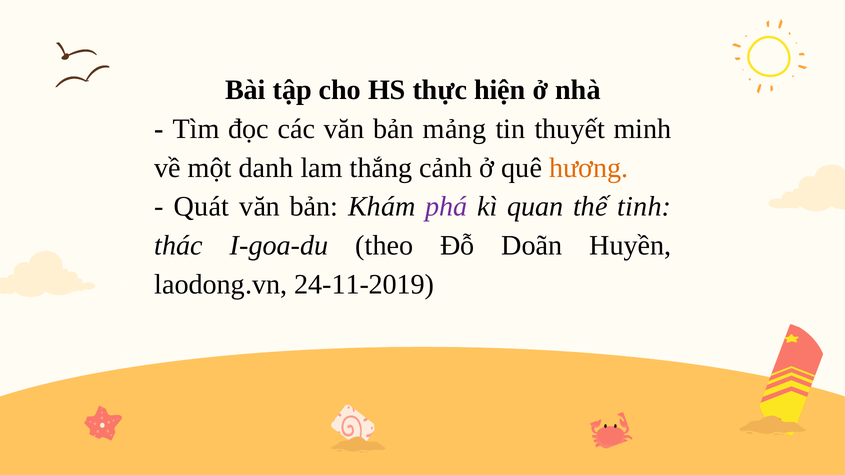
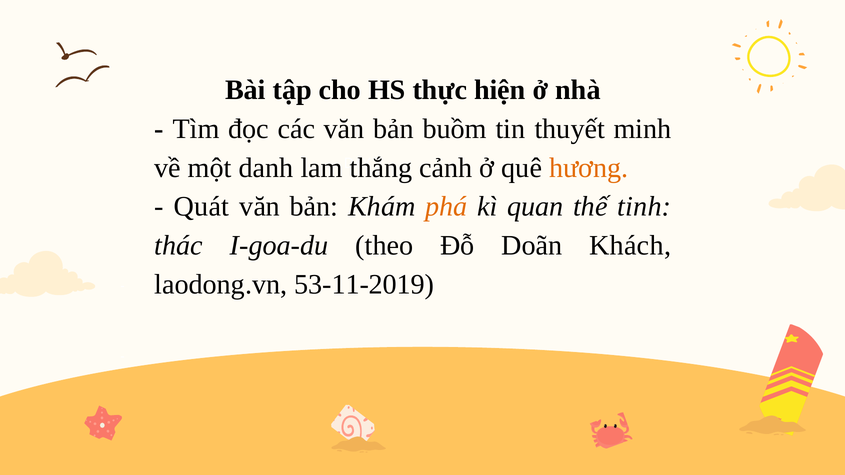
mảng: mảng -> buồm
phá colour: purple -> orange
Huyền: Huyền -> Khách
24-11-2019: 24-11-2019 -> 53-11-2019
